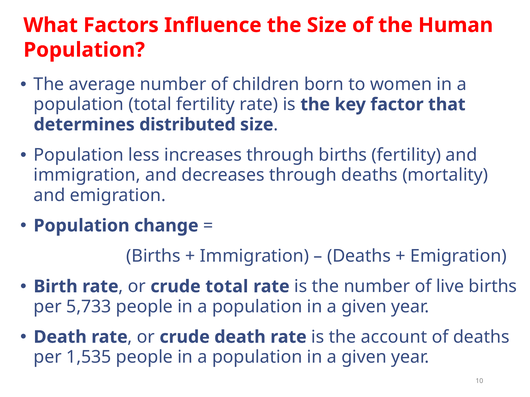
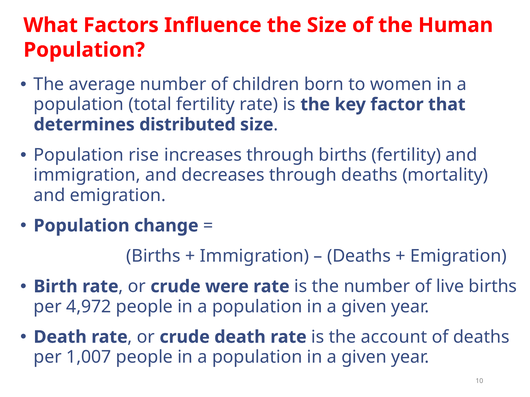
less: less -> rise
crude total: total -> were
5,733: 5,733 -> 4,972
1,535: 1,535 -> 1,007
